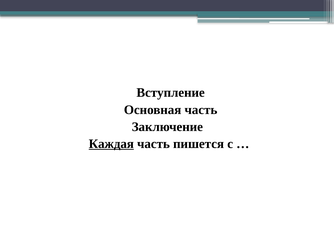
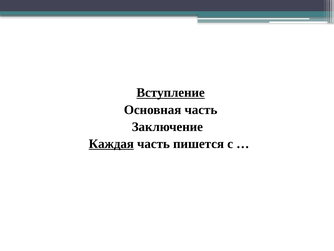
Вступление underline: none -> present
